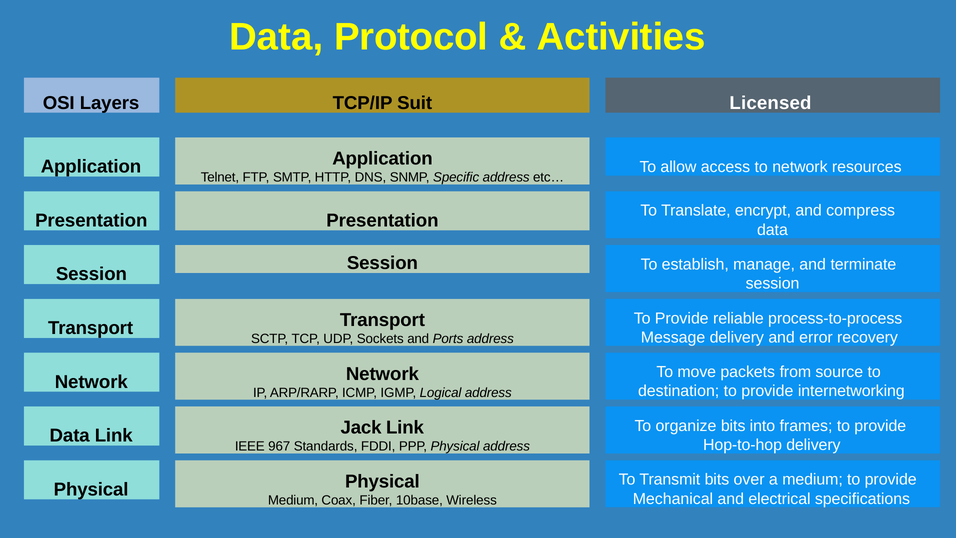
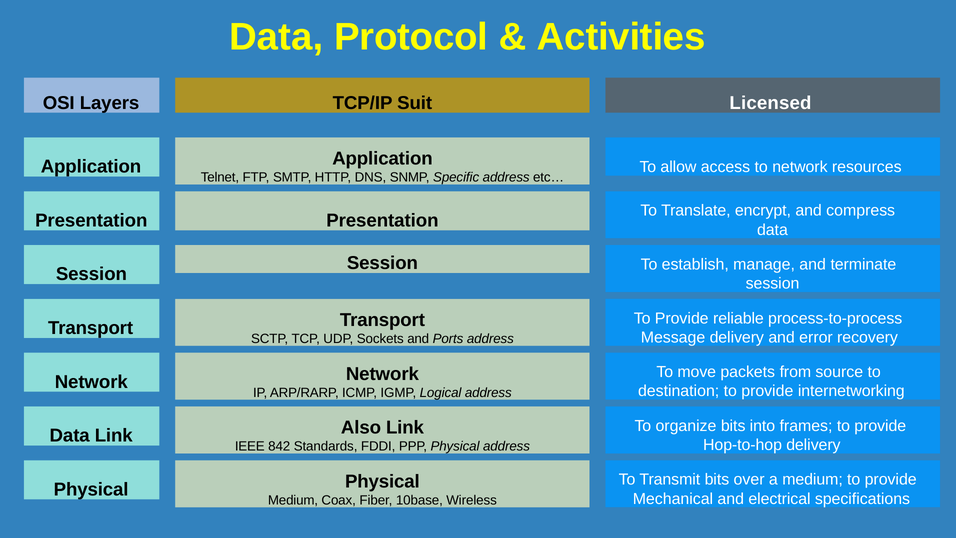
Jack: Jack -> Also
967: 967 -> 842
